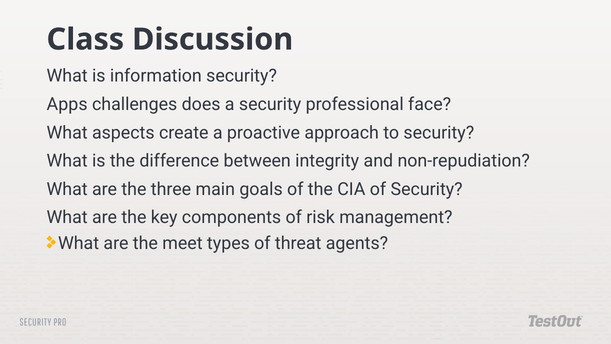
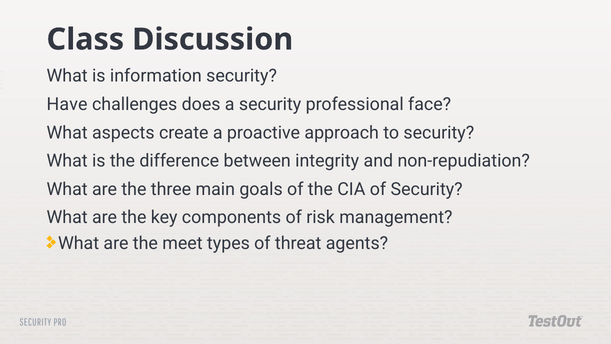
Apps: Apps -> Have
